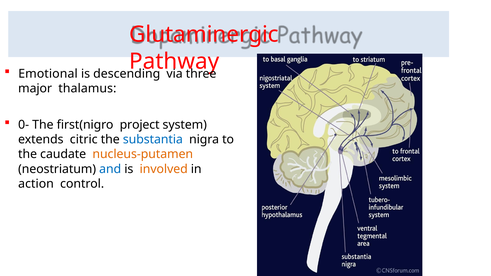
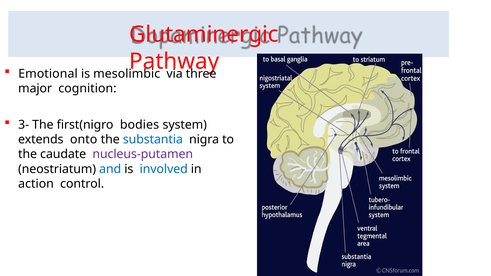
descending: descending -> mesolimbic
thalamus: thalamus -> cognition
0-: 0- -> 3-
project: project -> bodies
citric: citric -> onto
nucleus-putamen colour: orange -> purple
involved colour: orange -> blue
